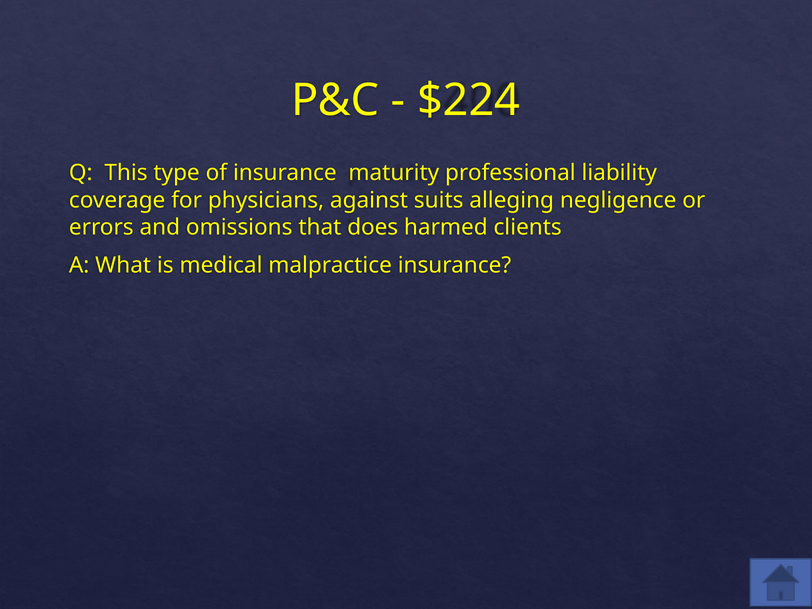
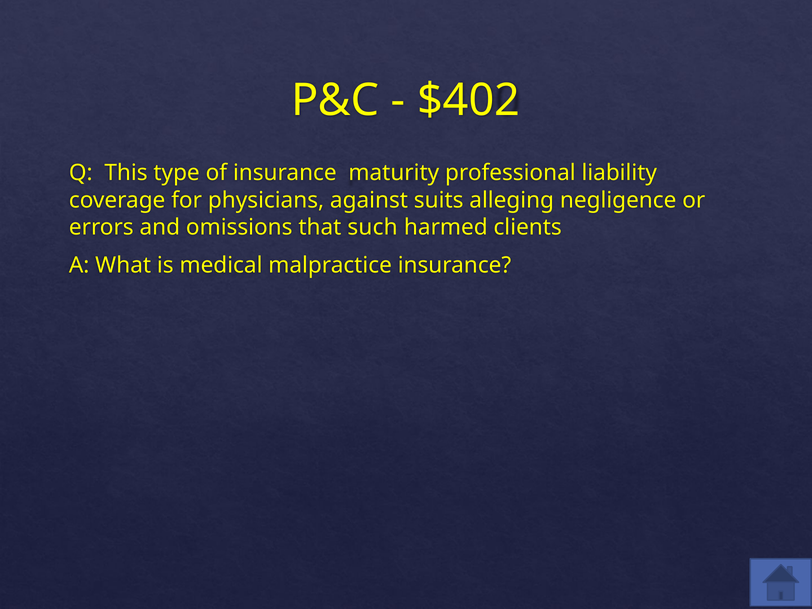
$224: $224 -> $402
does: does -> such
